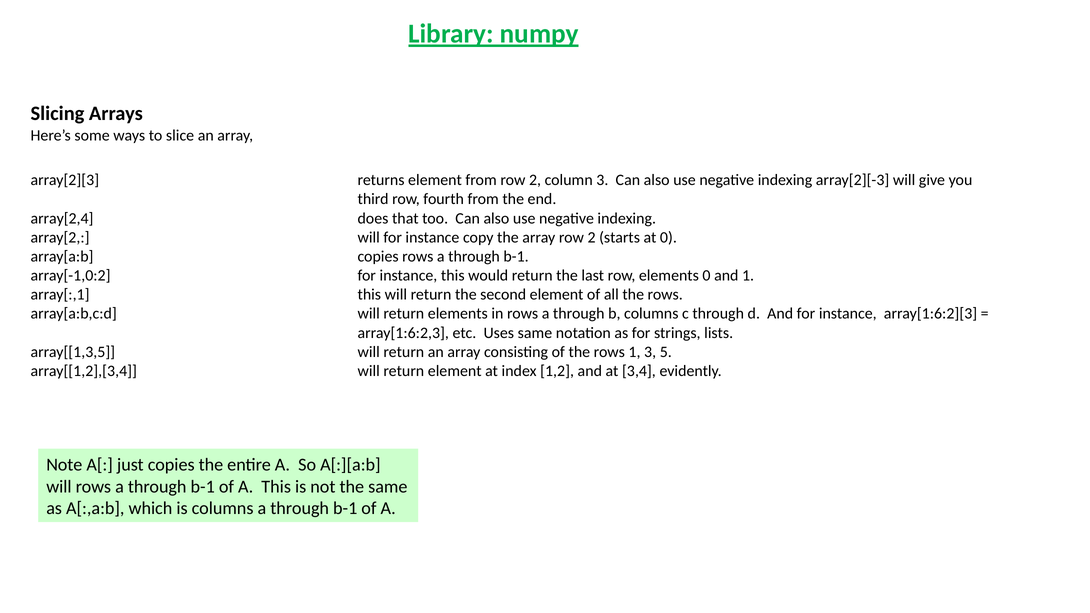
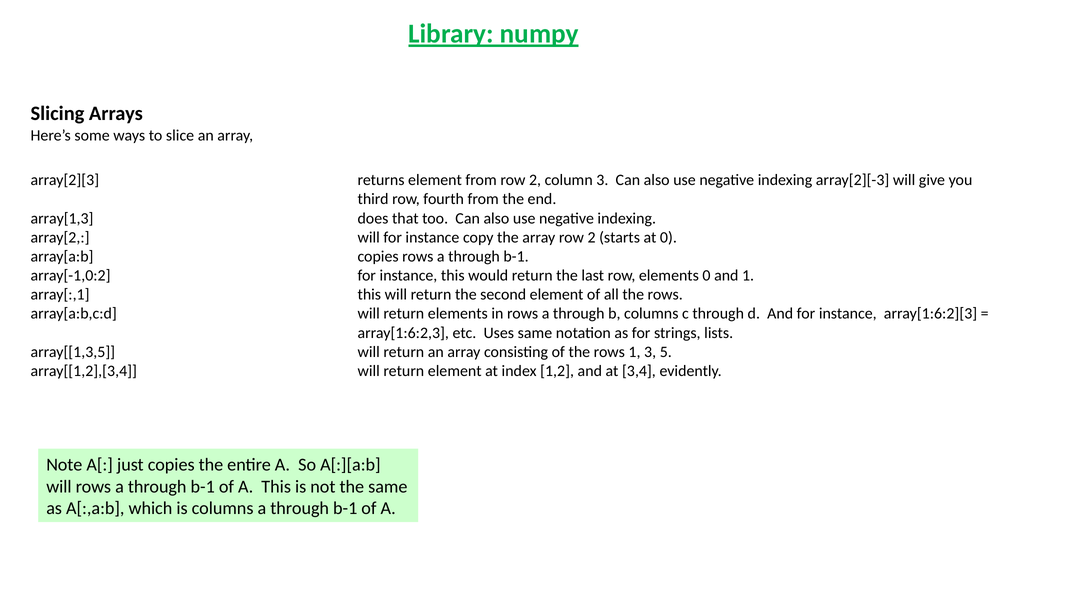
array[2,4: array[2,4 -> array[1,3
